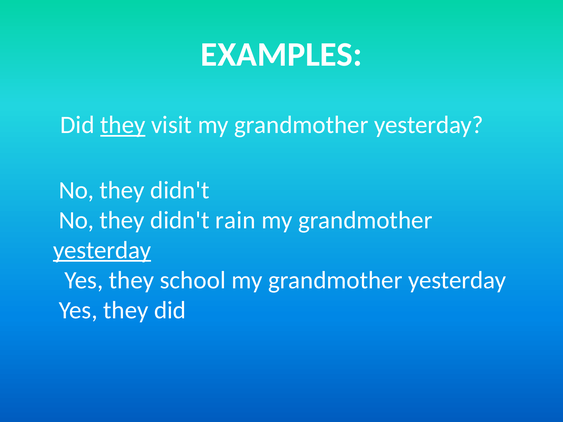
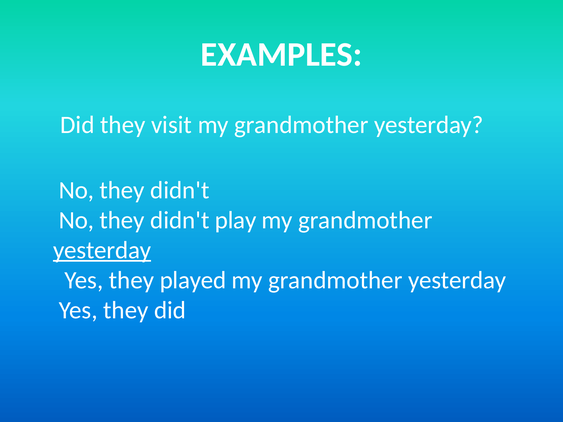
they at (123, 125) underline: present -> none
rain: rain -> play
school: school -> played
